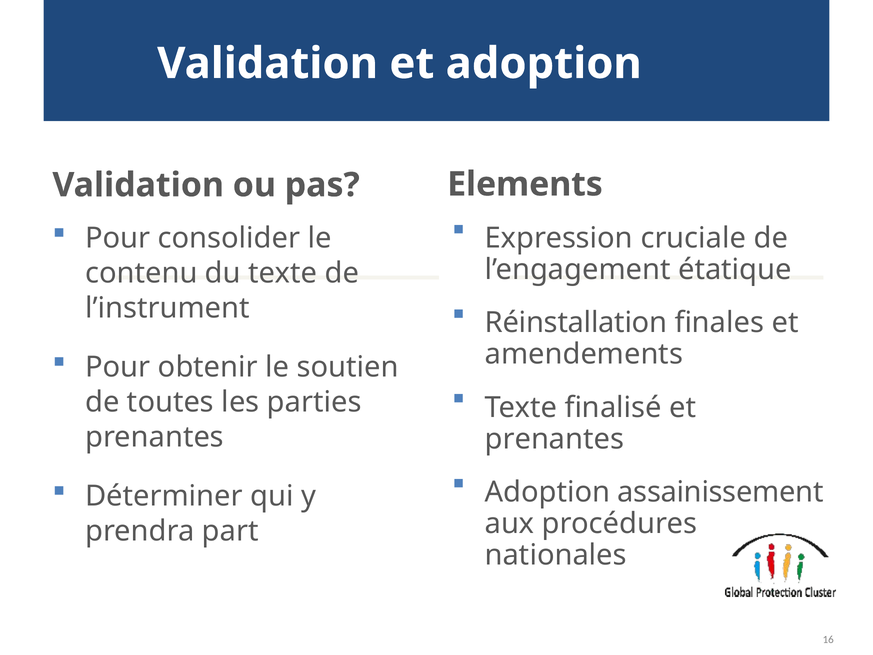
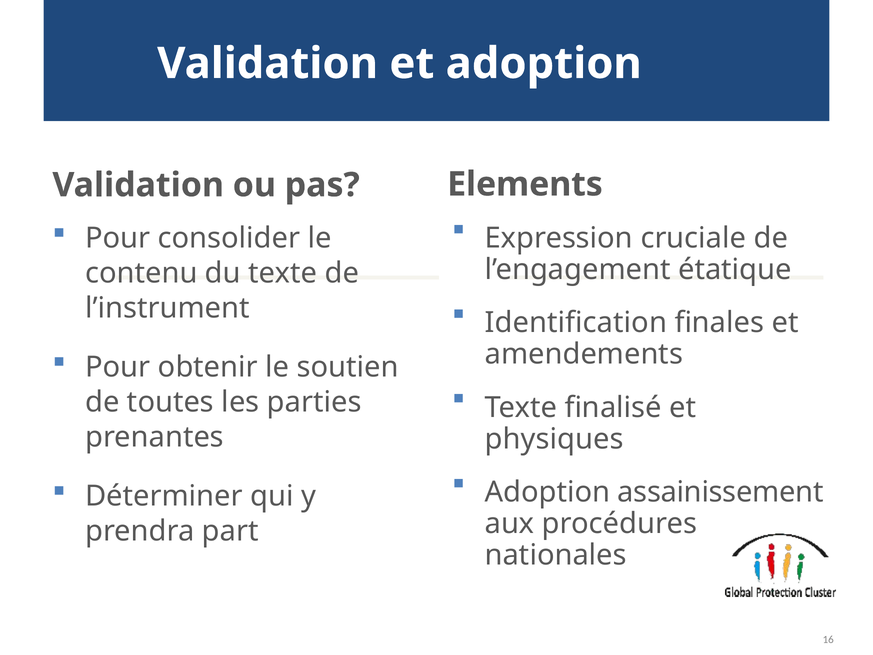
Réinstallation: Réinstallation -> Identification
prenantes at (554, 439): prenantes -> physiques
